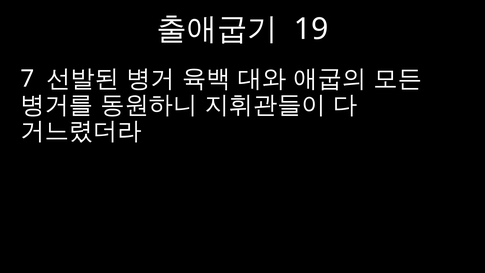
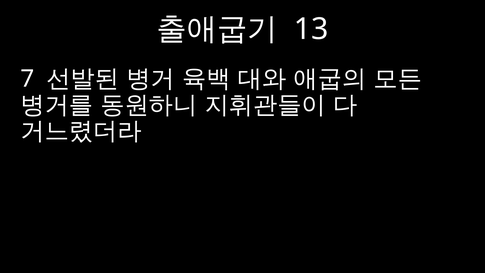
19: 19 -> 13
